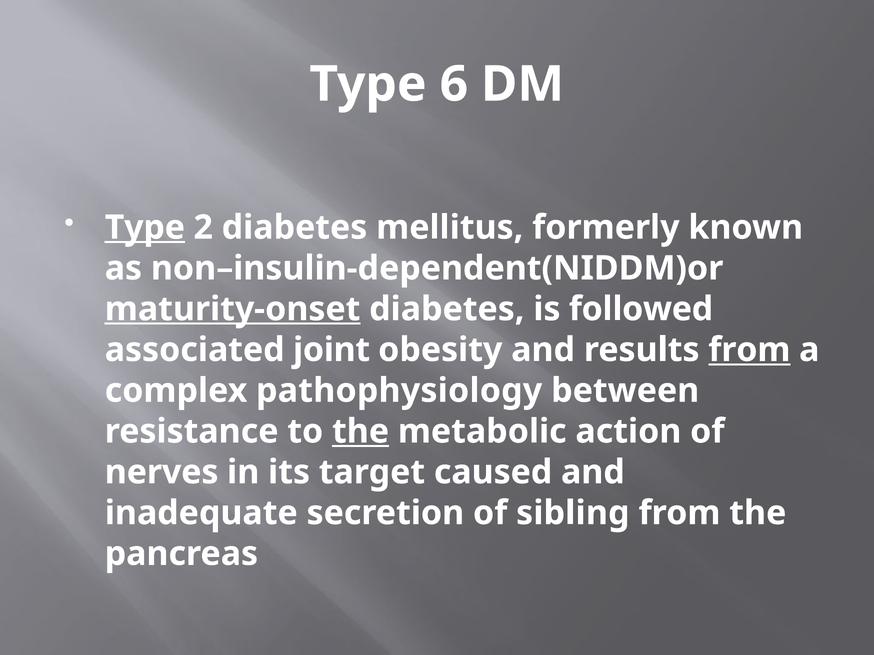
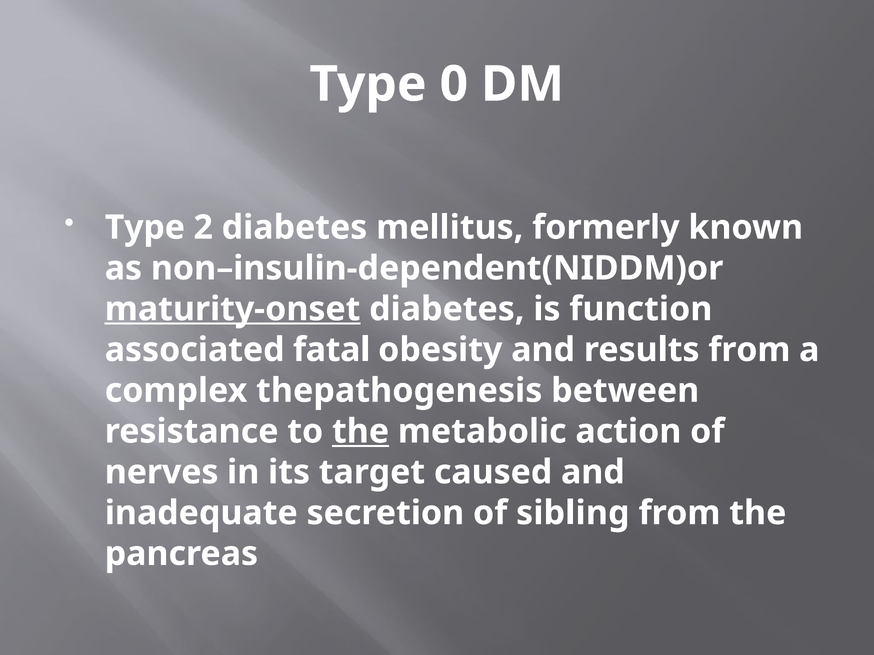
6: 6 -> 0
Type at (145, 228) underline: present -> none
followed: followed -> function
joint: joint -> fatal
from at (749, 350) underline: present -> none
pathophysiology: pathophysiology -> thepathogenesis
